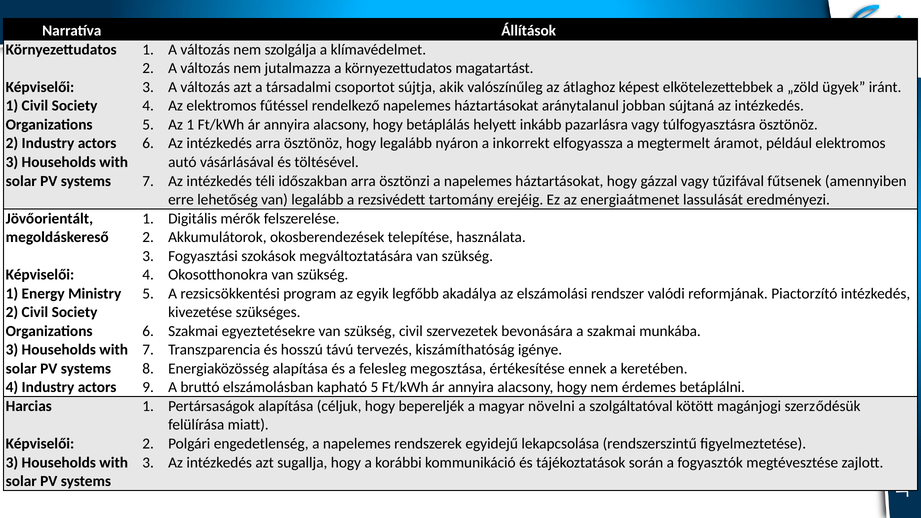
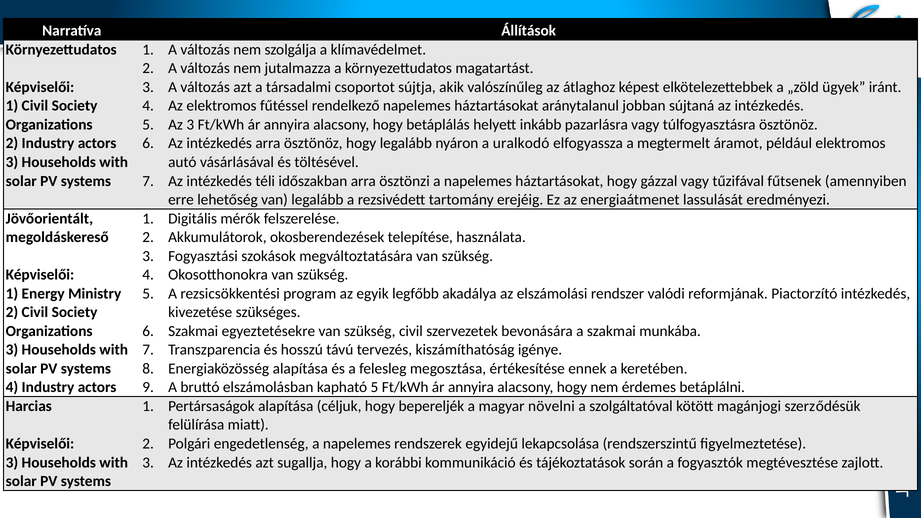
Az 1: 1 -> 3
inkorrekt: inkorrekt -> uralkodó
